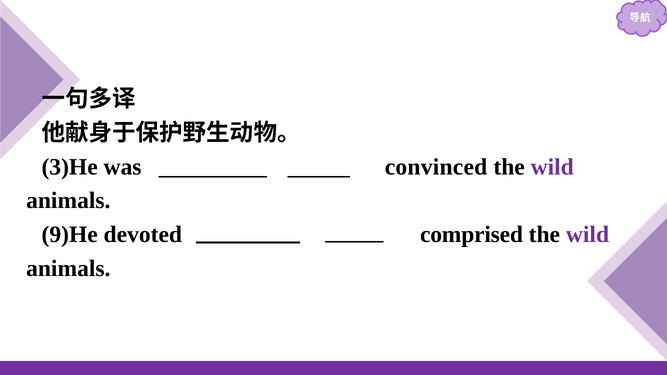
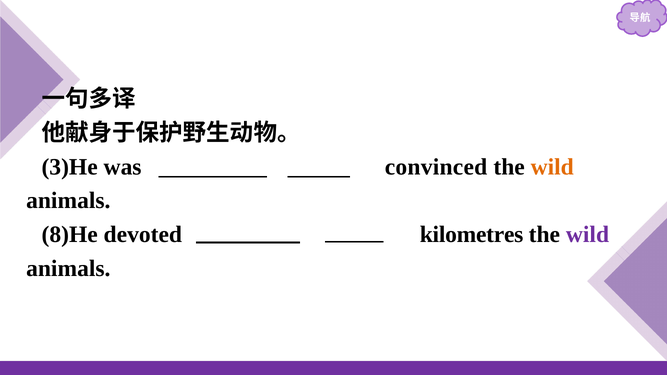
wild at (552, 167) colour: purple -> orange
9)He: 9)He -> 8)He
comprised: comprised -> kilometres
